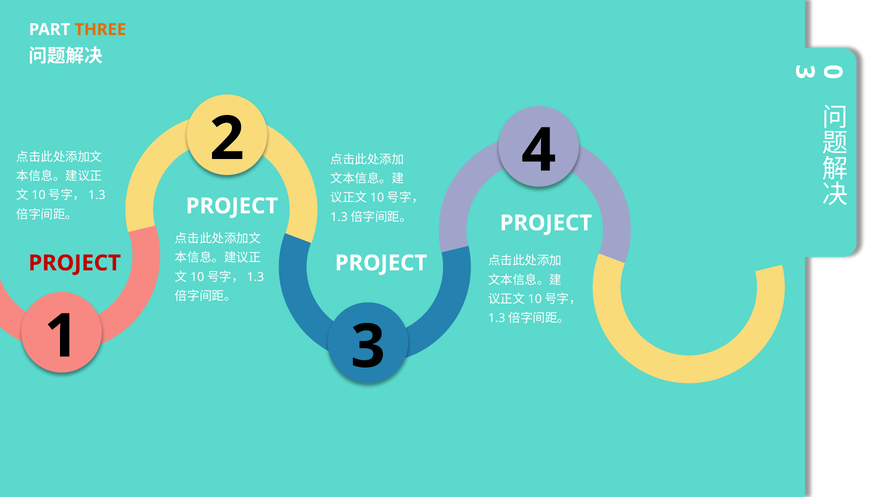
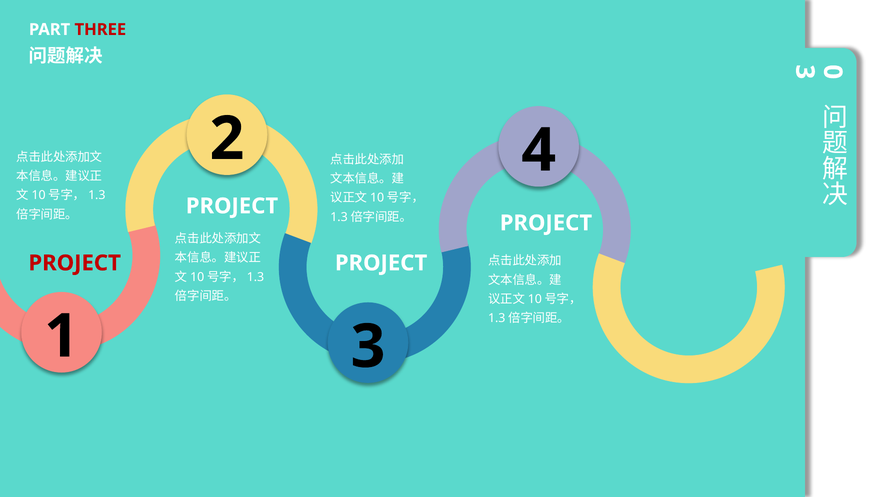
THREE colour: orange -> red
